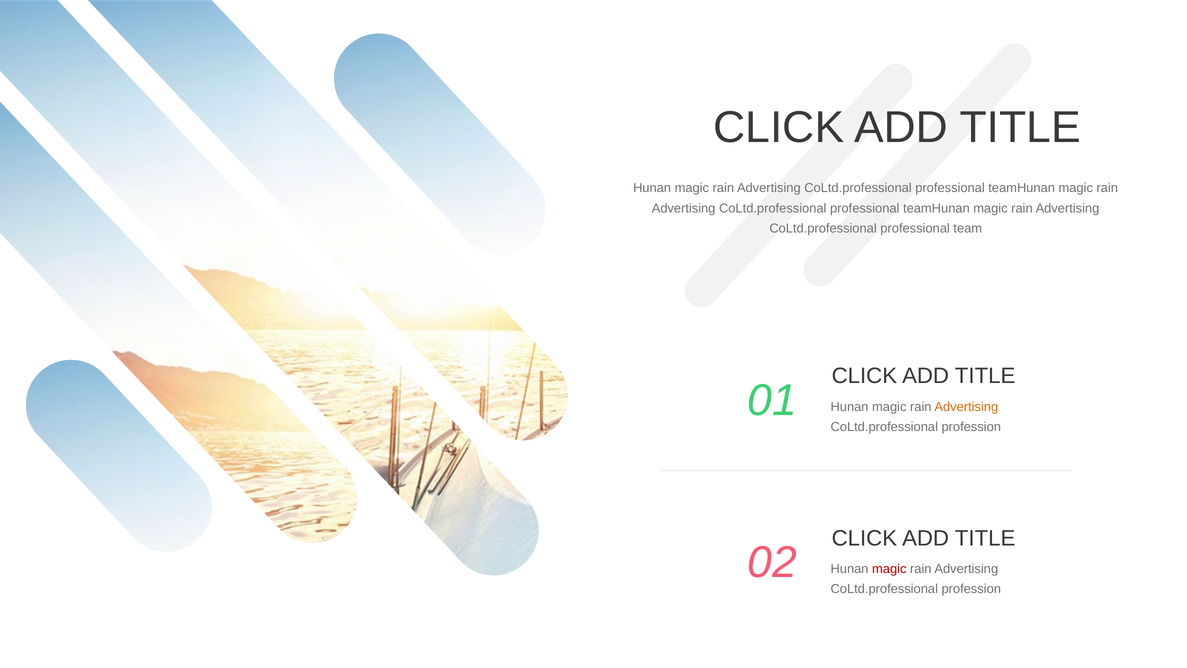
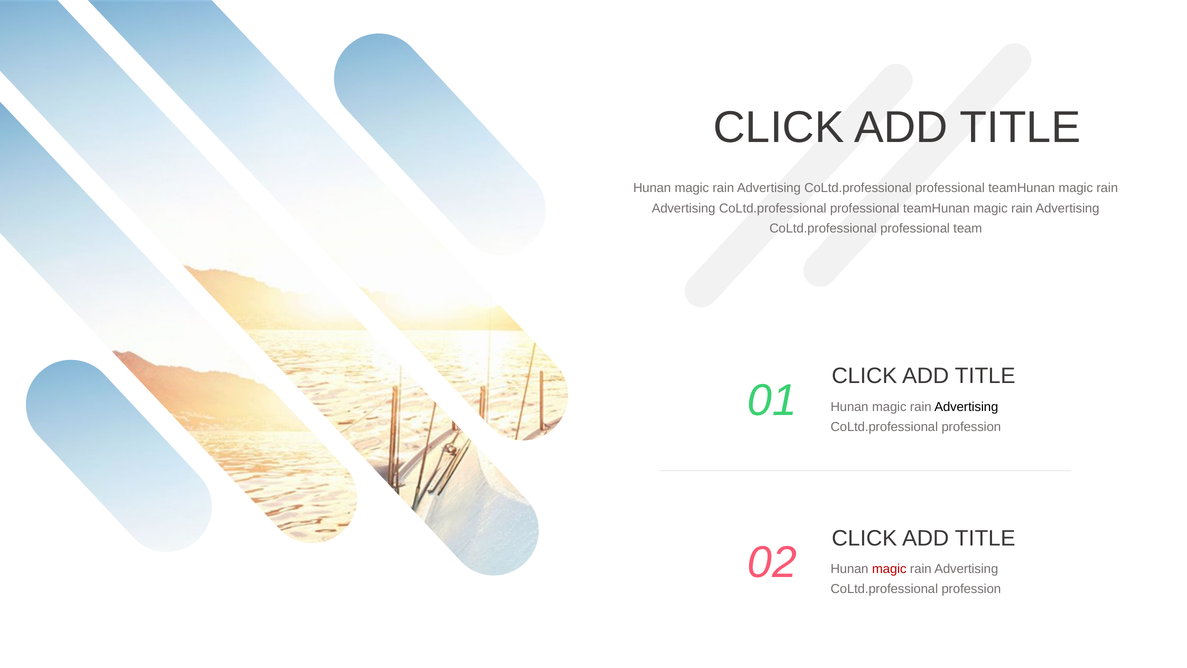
Advertising at (966, 407) colour: orange -> black
